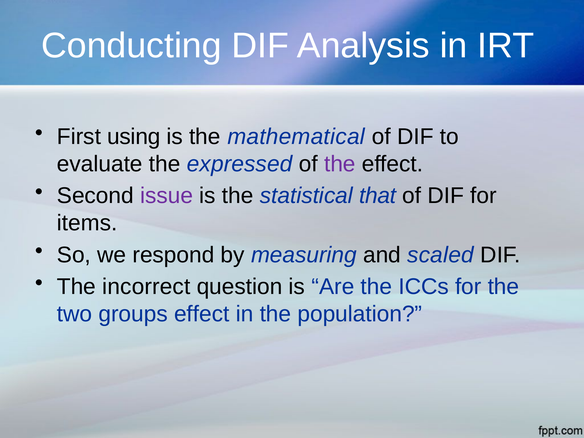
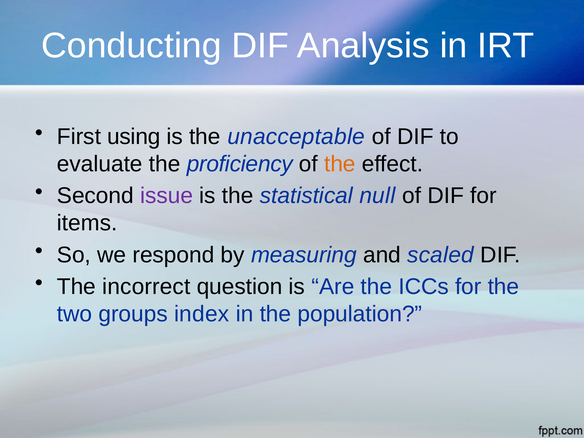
mathematical: mathematical -> unacceptable
expressed: expressed -> proficiency
the at (340, 164) colour: purple -> orange
that: that -> null
groups effect: effect -> index
